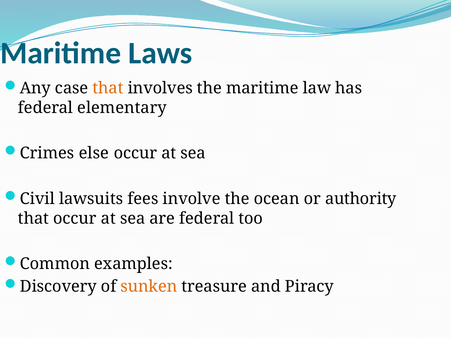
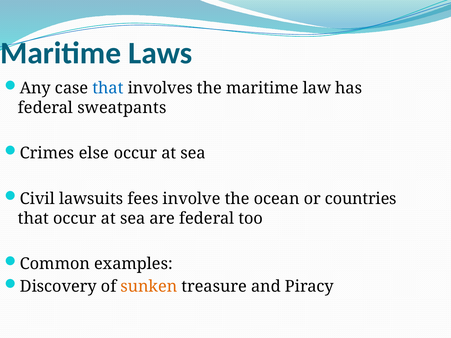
that at (108, 88) colour: orange -> blue
elementary: elementary -> sweatpants
authority: authority -> countries
